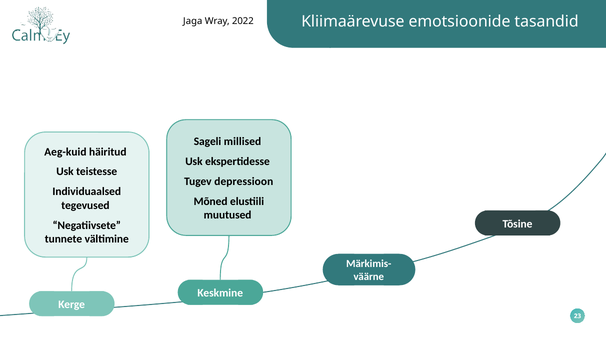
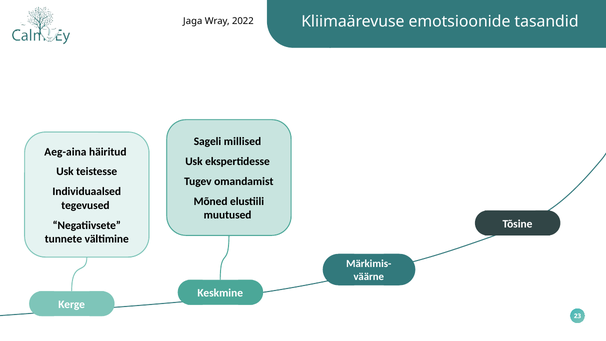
Aeg-kuid: Aeg-kuid -> Aeg-aina
depressioon: depressioon -> omandamist
